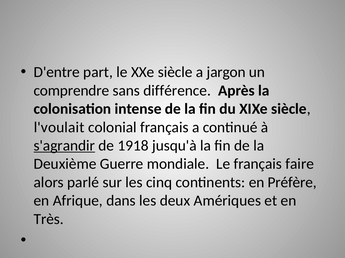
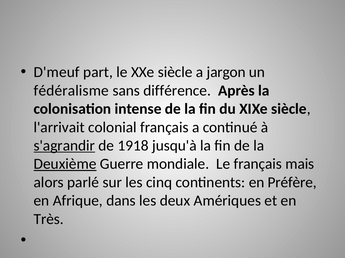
D'entre: D'entre -> D'meuf
comprendre: comprendre -> fédéralisme
l'voulait: l'voulait -> l'arrivait
Deuxième underline: none -> present
faire: faire -> mais
